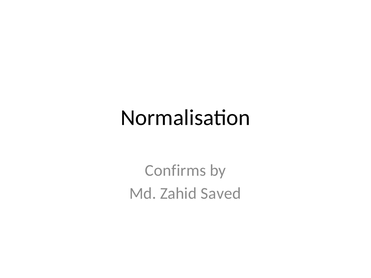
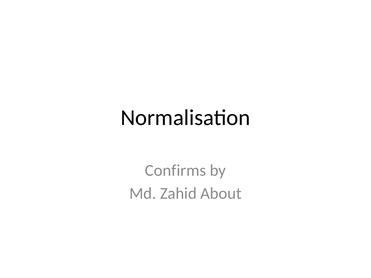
Saved: Saved -> About
